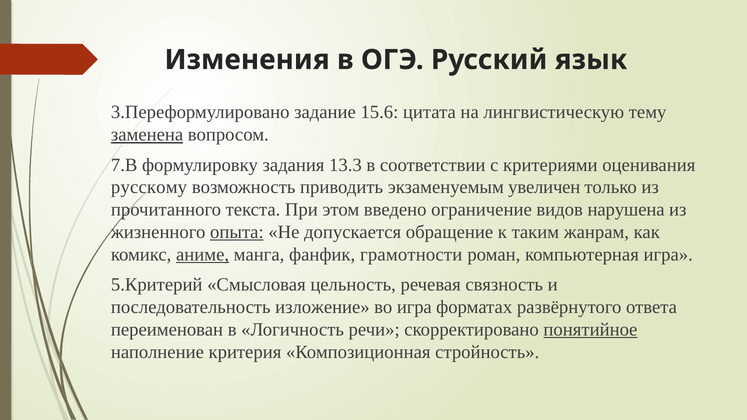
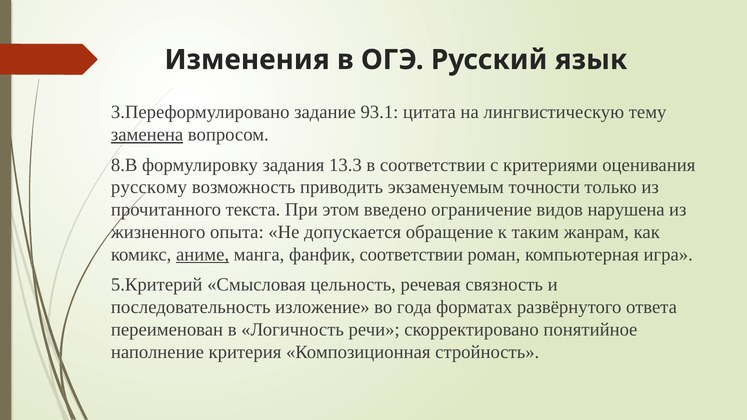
15.6: 15.6 -> 93.1
7.В: 7.В -> 8.В
увеличен: увеличен -> точности
опыта underline: present -> none
фанфик грамотности: грамотности -> соответствии
во игра: игра -> года
понятийное underline: present -> none
